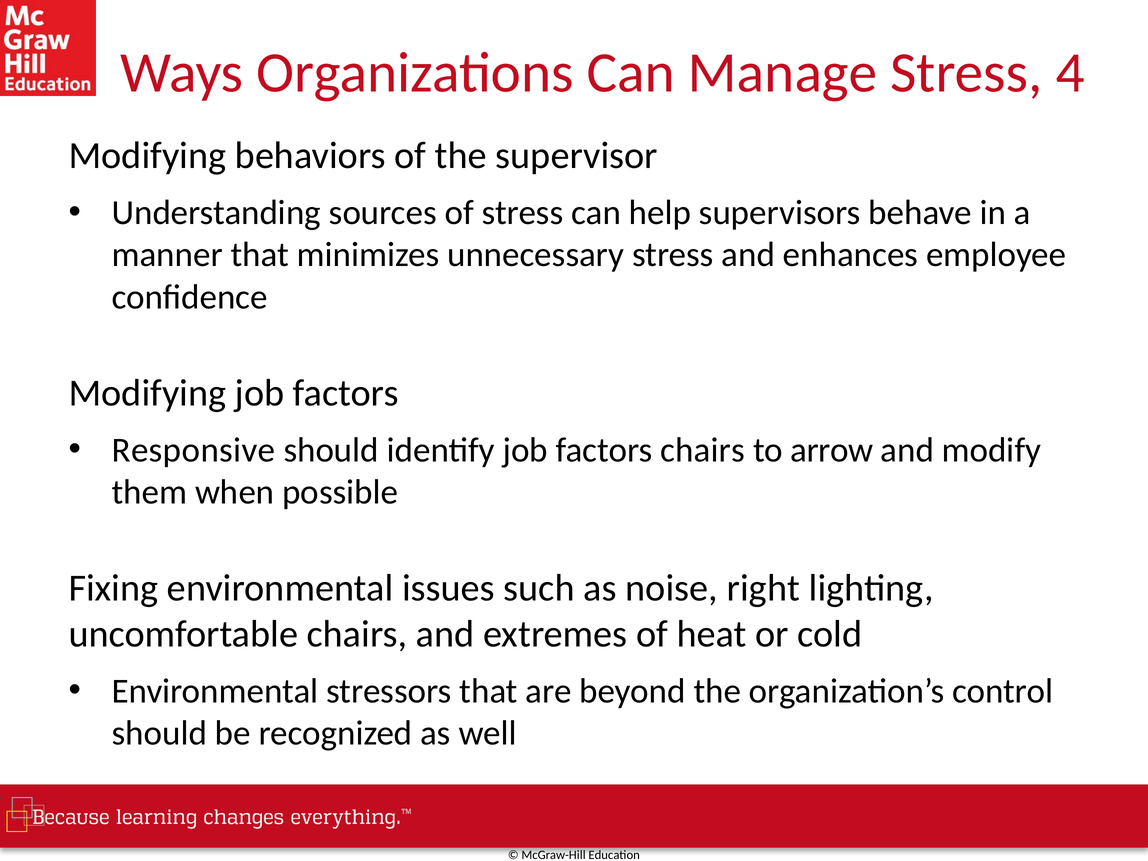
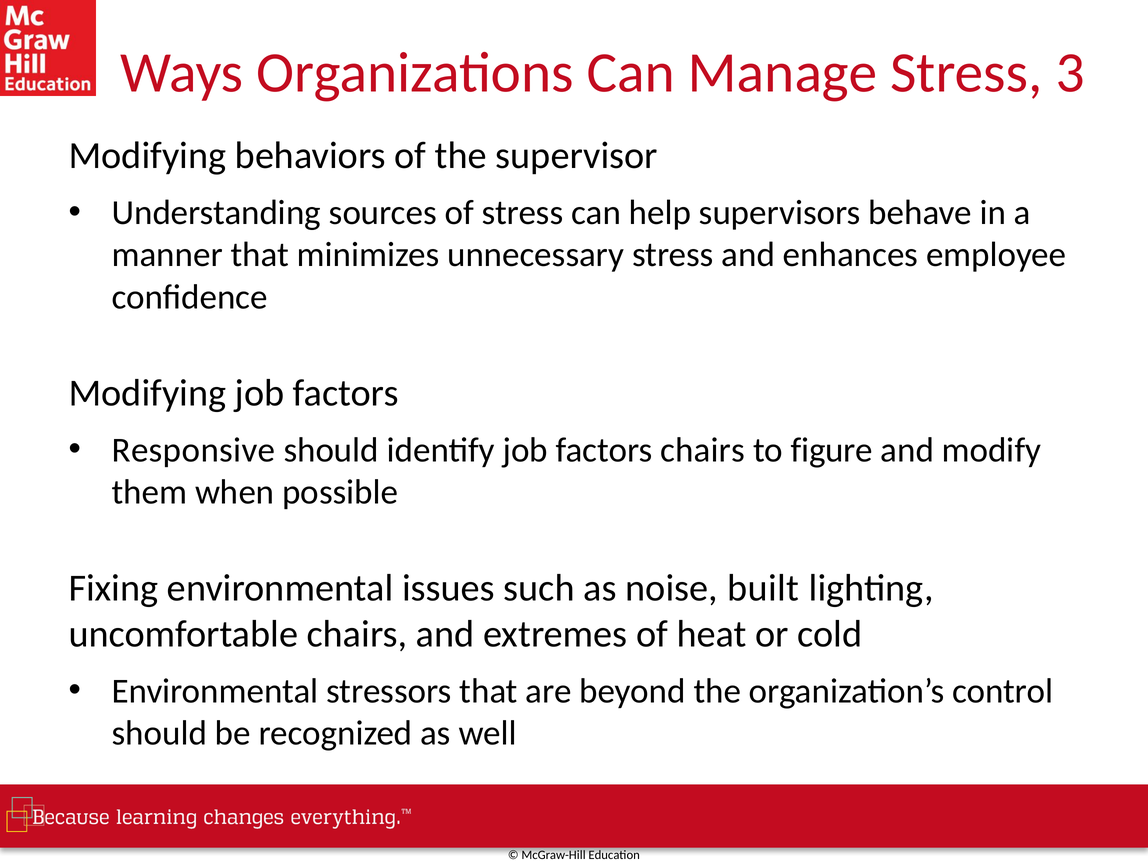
4: 4 -> 3
arrow: arrow -> figure
right: right -> built
